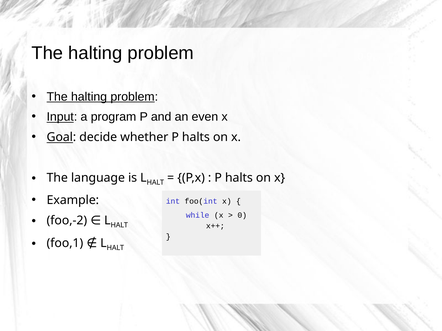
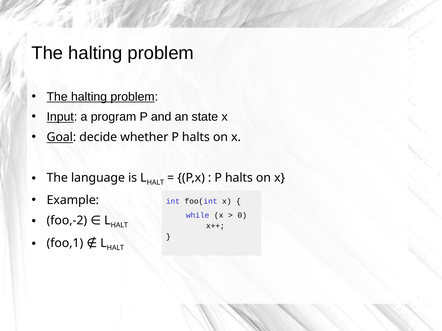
even: even -> state
